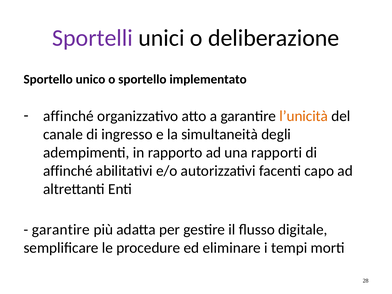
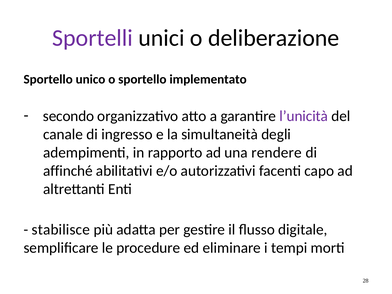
affinché at (68, 116): affinché -> secondo
l’unicità colour: orange -> purple
rapporti: rapporti -> rendere
garantire at (61, 229): garantire -> stabilisce
